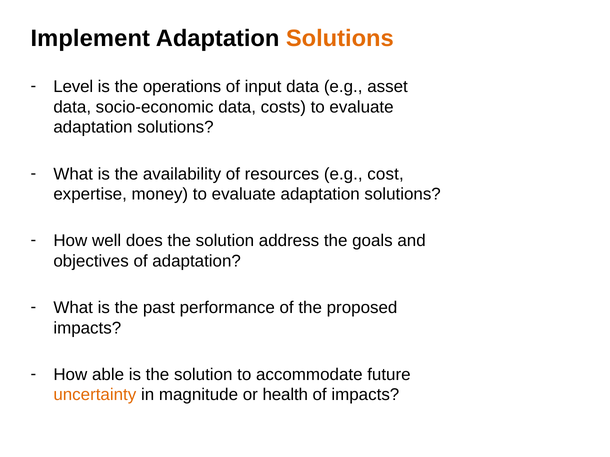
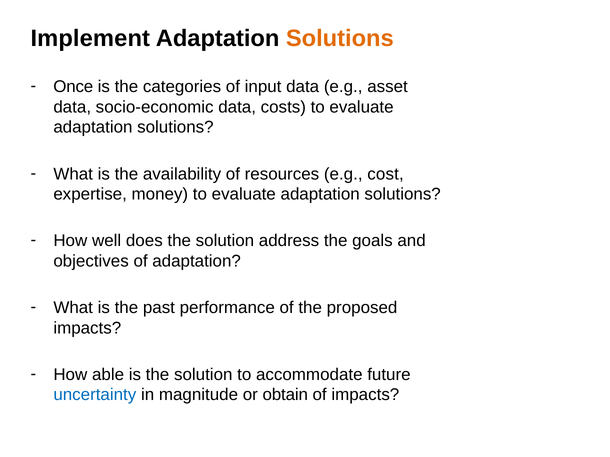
Level: Level -> Once
operations: operations -> categories
uncertainty colour: orange -> blue
health: health -> obtain
